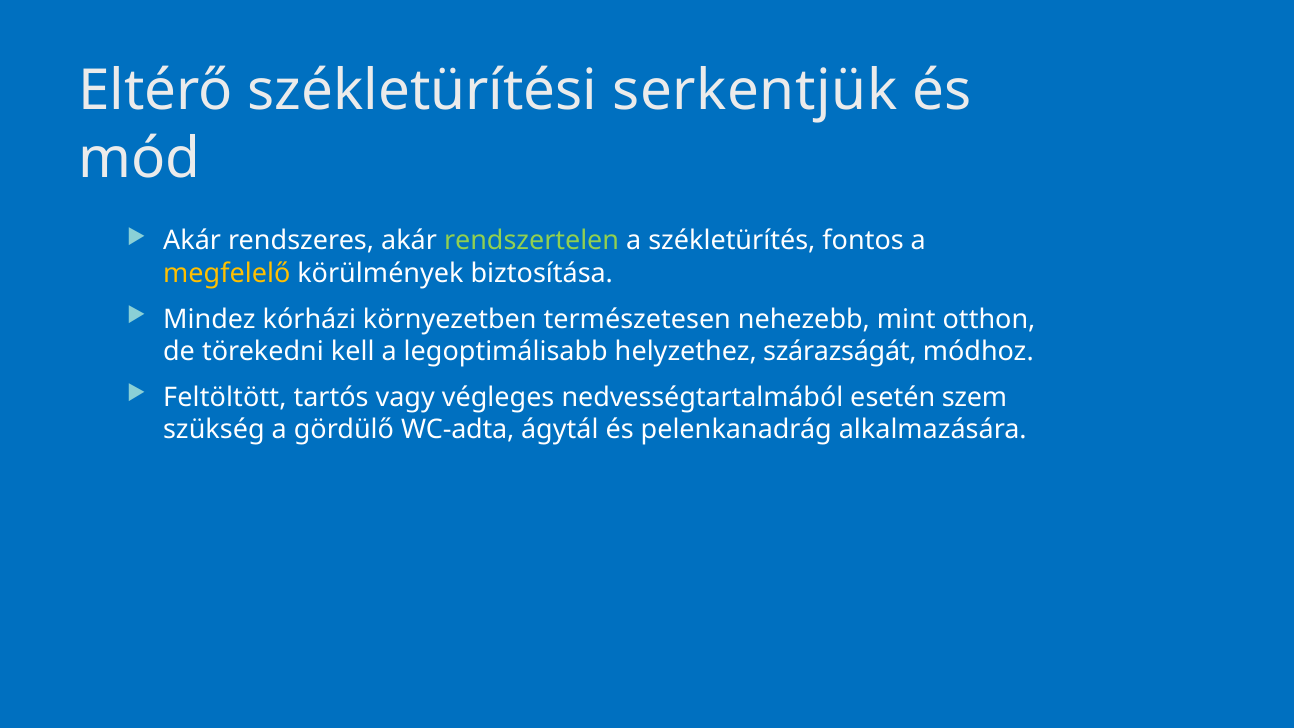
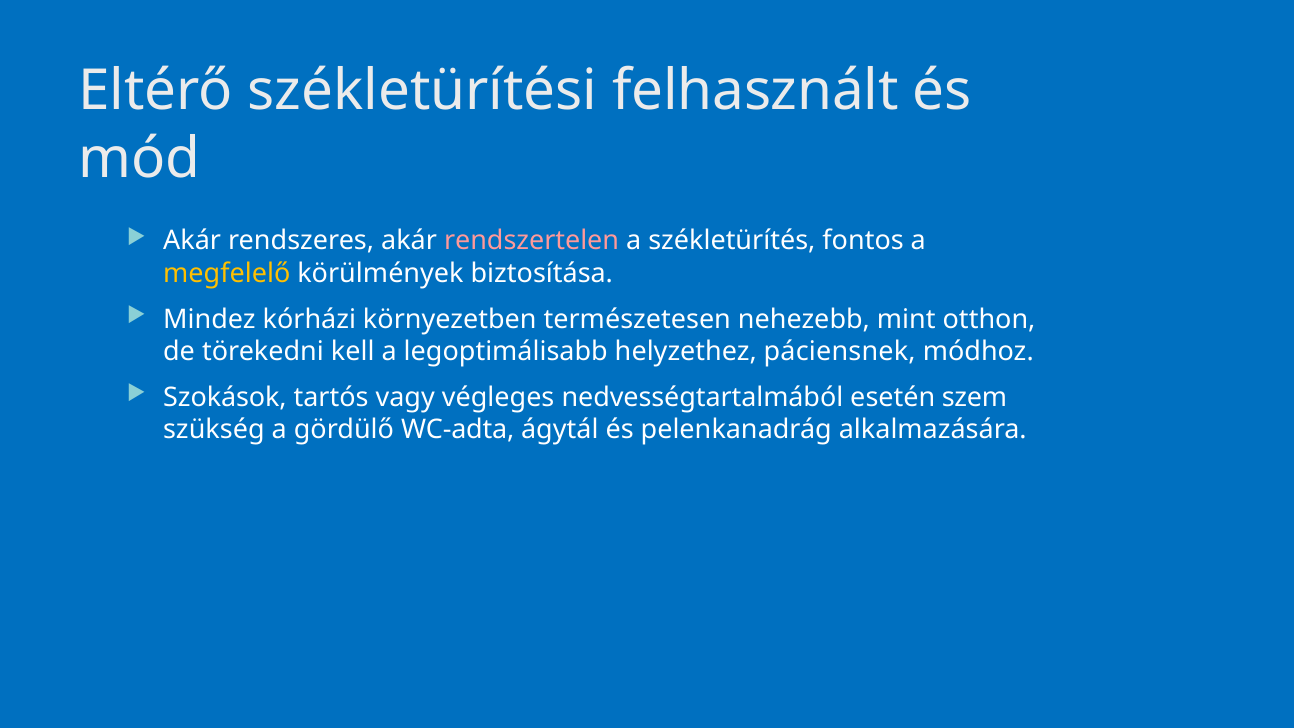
serkentjük: serkentjük -> felhasznált
rendszertelen colour: light green -> pink
szárazságát: szárazságát -> páciensnek
Feltöltött: Feltöltött -> Szokások
